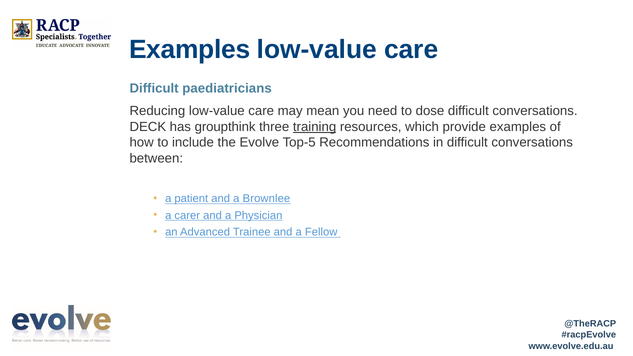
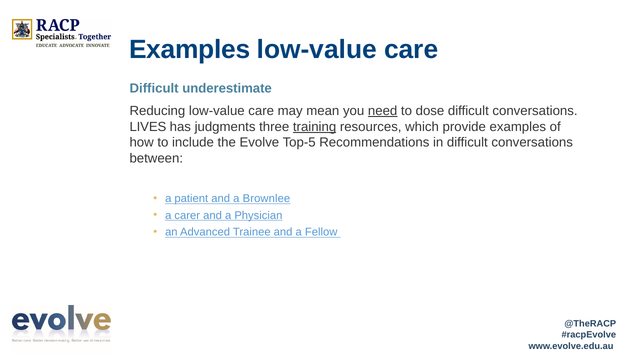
paediatricians: paediatricians -> underestimate
need underline: none -> present
DECK: DECK -> LIVES
groupthink: groupthink -> judgments
